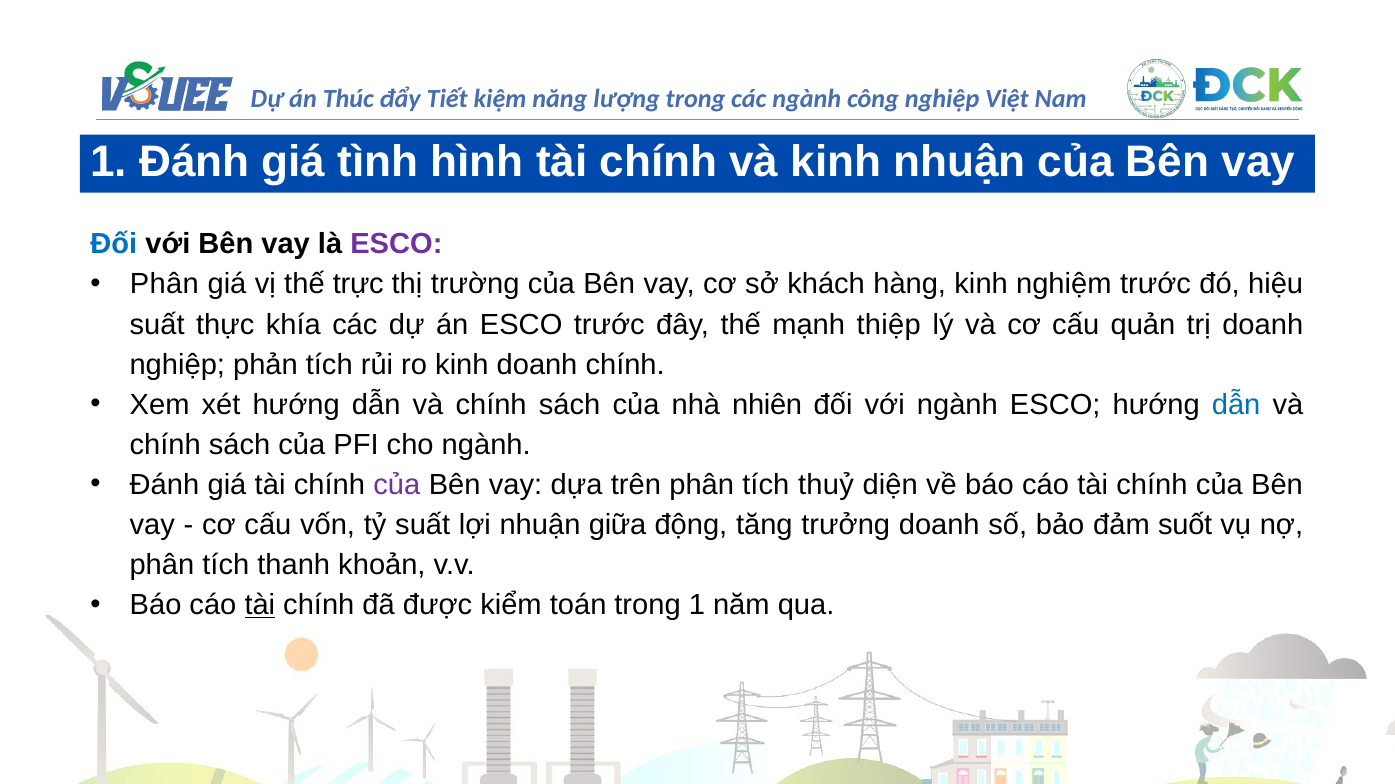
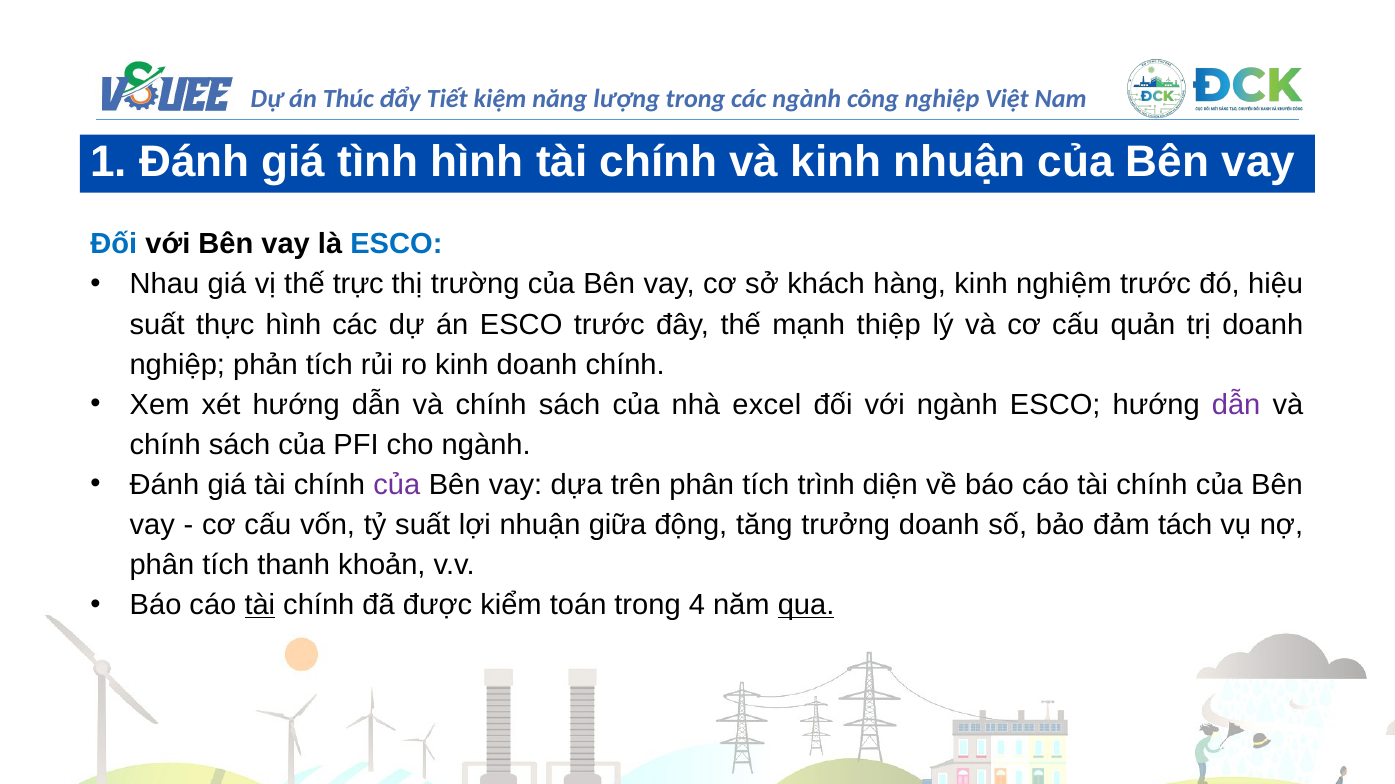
ESCO at (396, 245) colour: purple -> blue
Phân at (164, 285): Phân -> Nhau
thực khía: khía -> hình
nhiên: nhiên -> excel
dẫn at (1236, 405) colour: blue -> purple
thuỷ: thuỷ -> trình
suốt: suốt -> tách
trong 1: 1 -> 4
qua underline: none -> present
